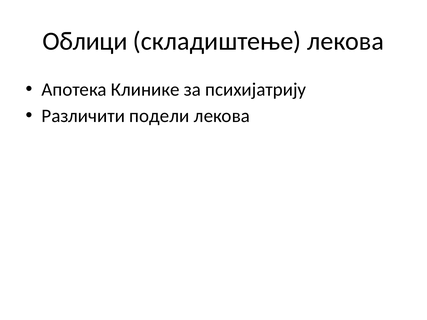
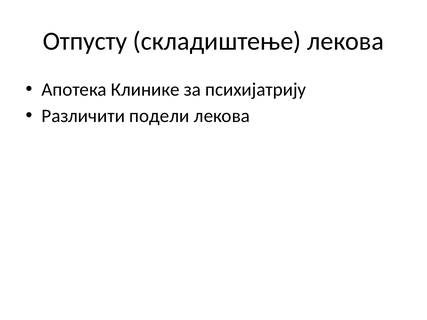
Облици: Облици -> Отпусту
